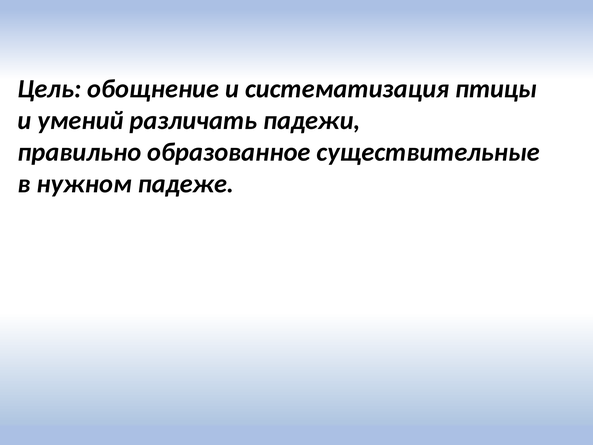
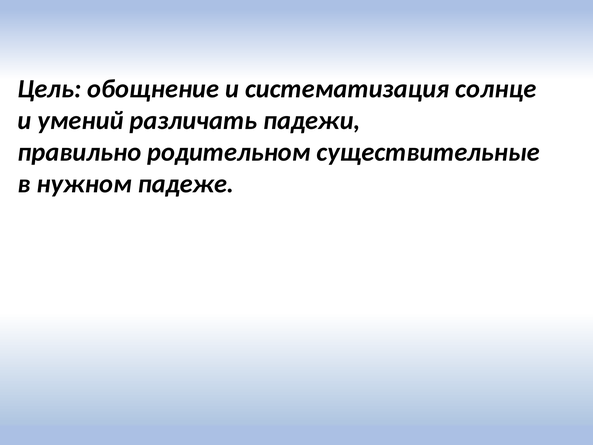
птицы: птицы -> солнце
образованное: образованное -> родительном
